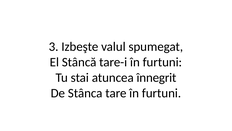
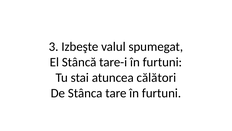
înnegrit: înnegrit -> călători
